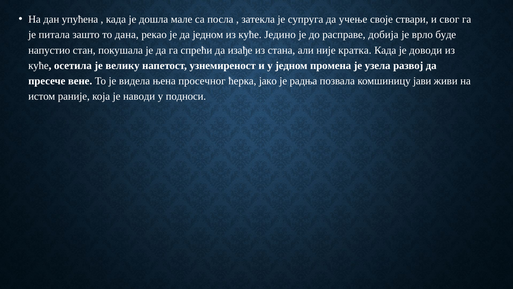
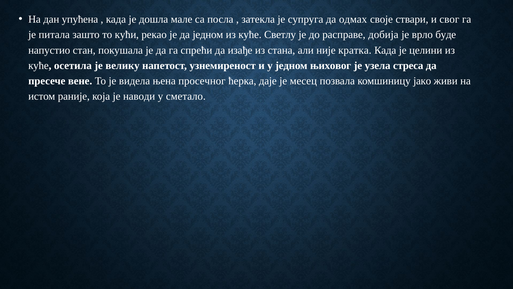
учење: учење -> одмах
дана: дана -> кући
Једино: Једино -> Светлу
доводи: доводи -> целини
промена: промена -> њиховог
развој: развој -> стреса
јако: јако -> даје
радња: радња -> месец
јави: јави -> јако
подноси: подноси -> сметало
